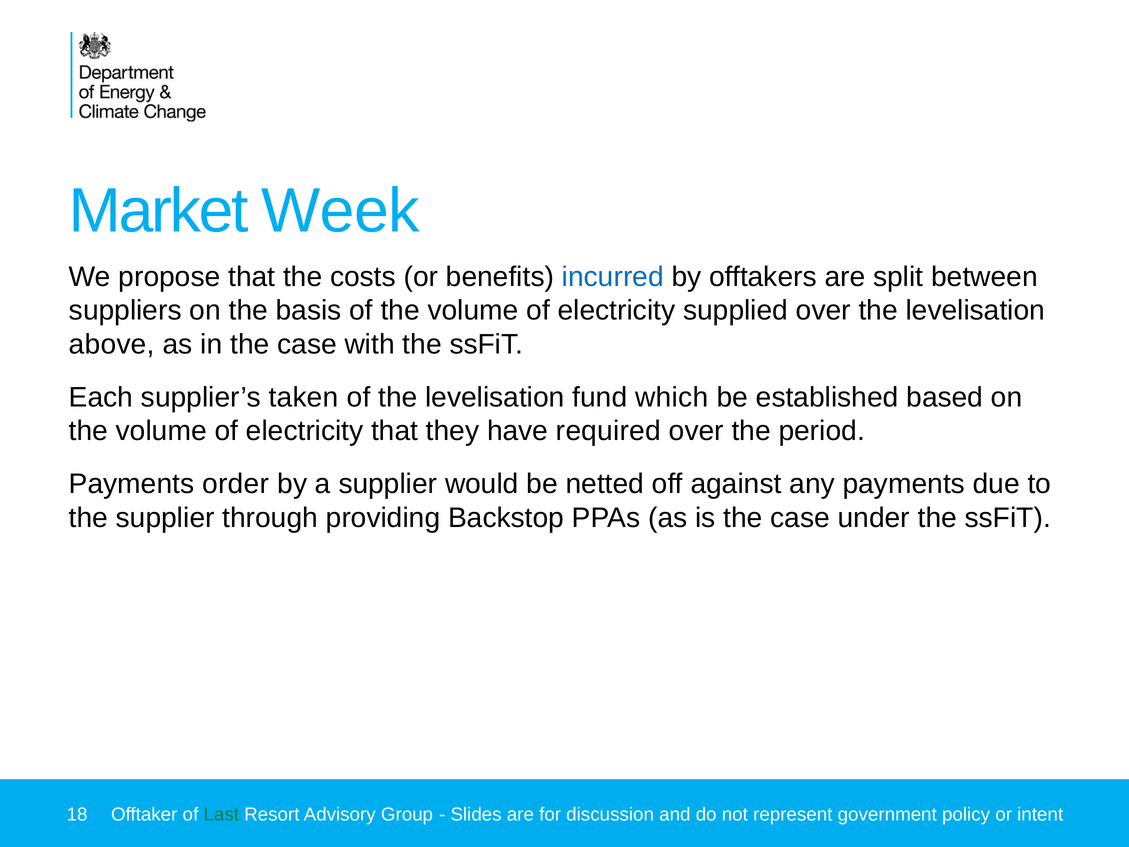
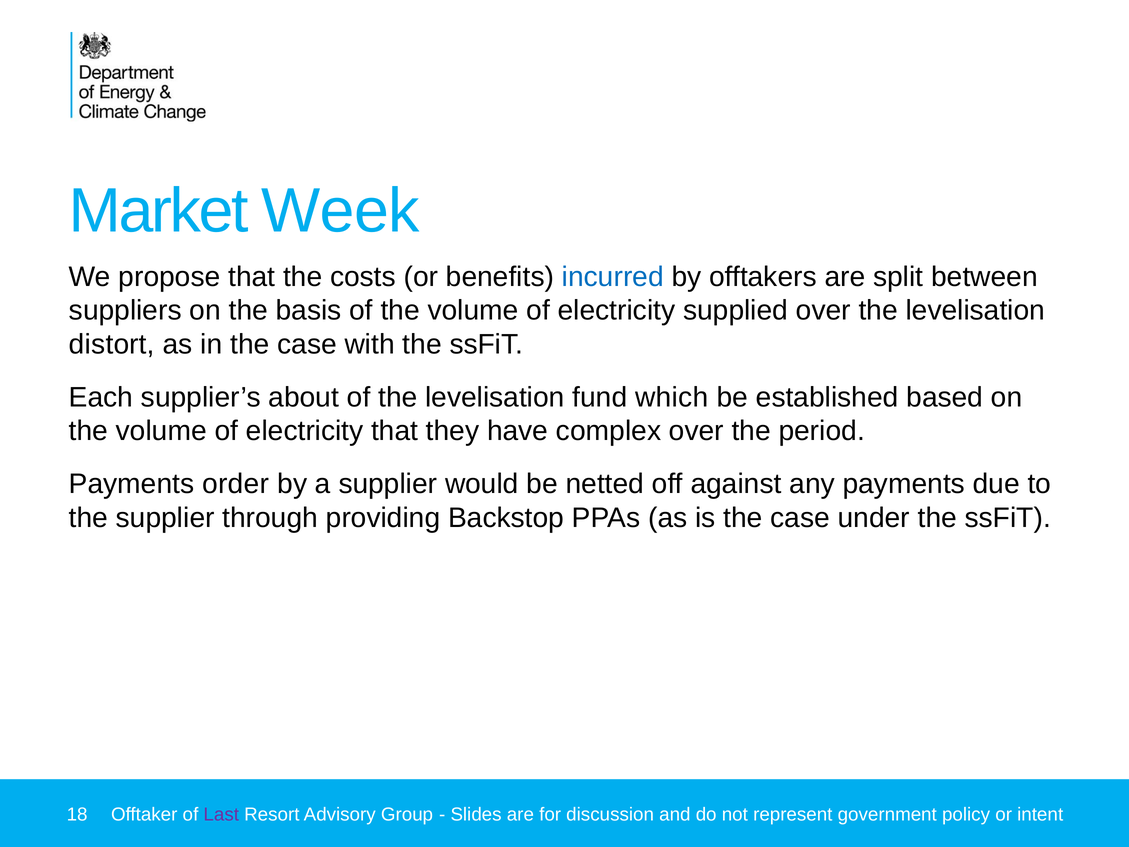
above: above -> distort
taken: taken -> about
required: required -> complex
Last colour: green -> purple
